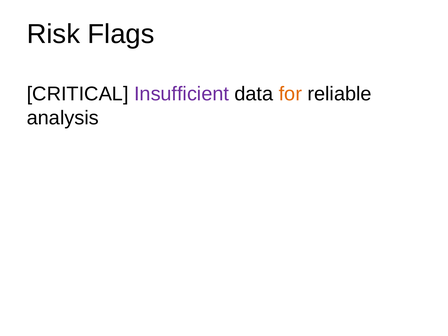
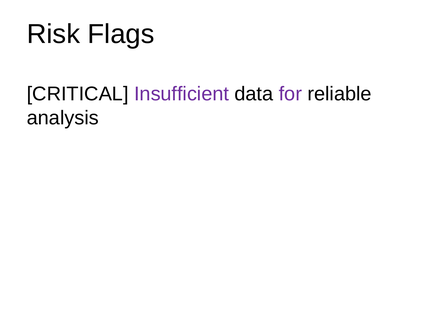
for colour: orange -> purple
